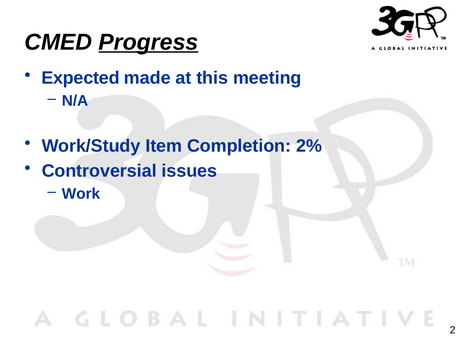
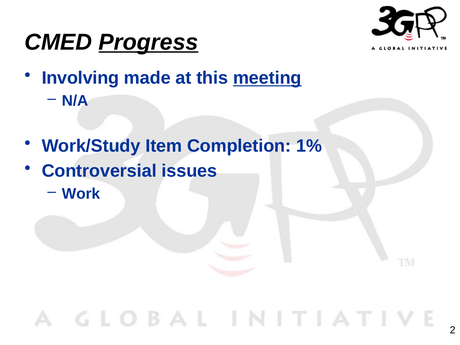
Expected: Expected -> Involving
meeting underline: none -> present
2%: 2% -> 1%
